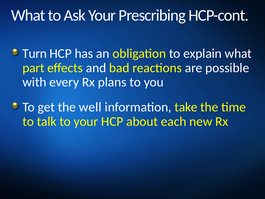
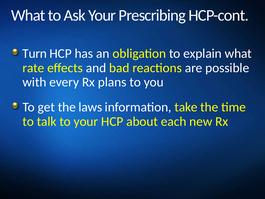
part: part -> rate
well: well -> laws
